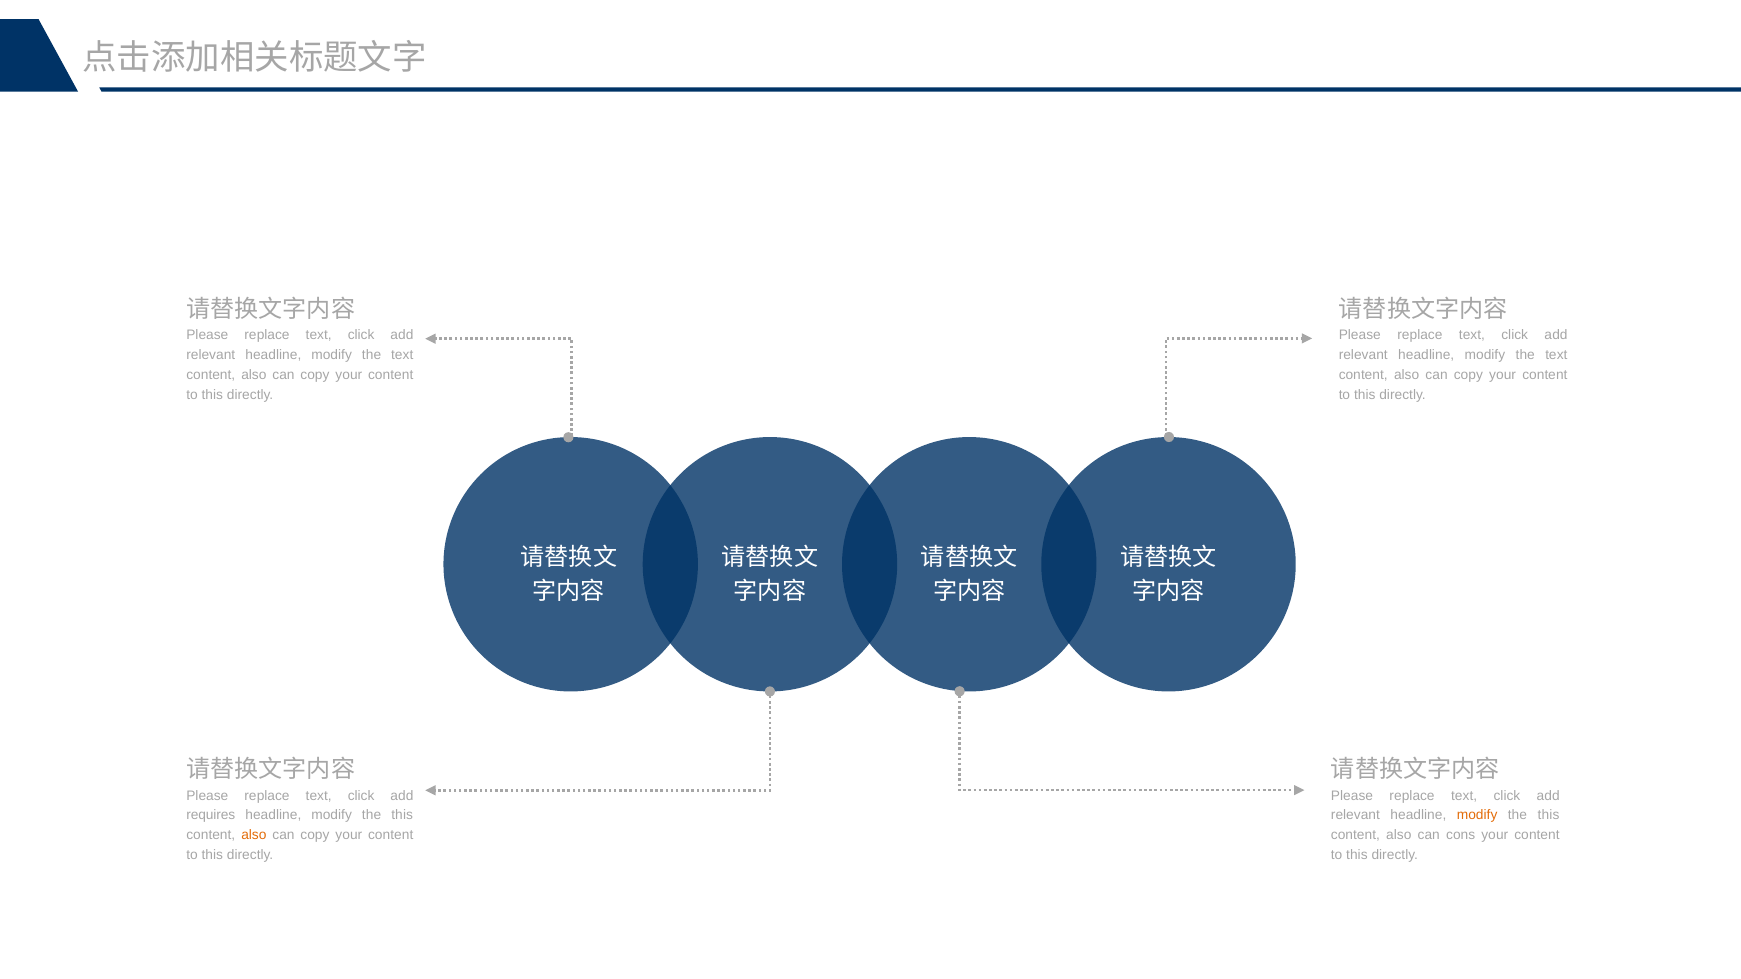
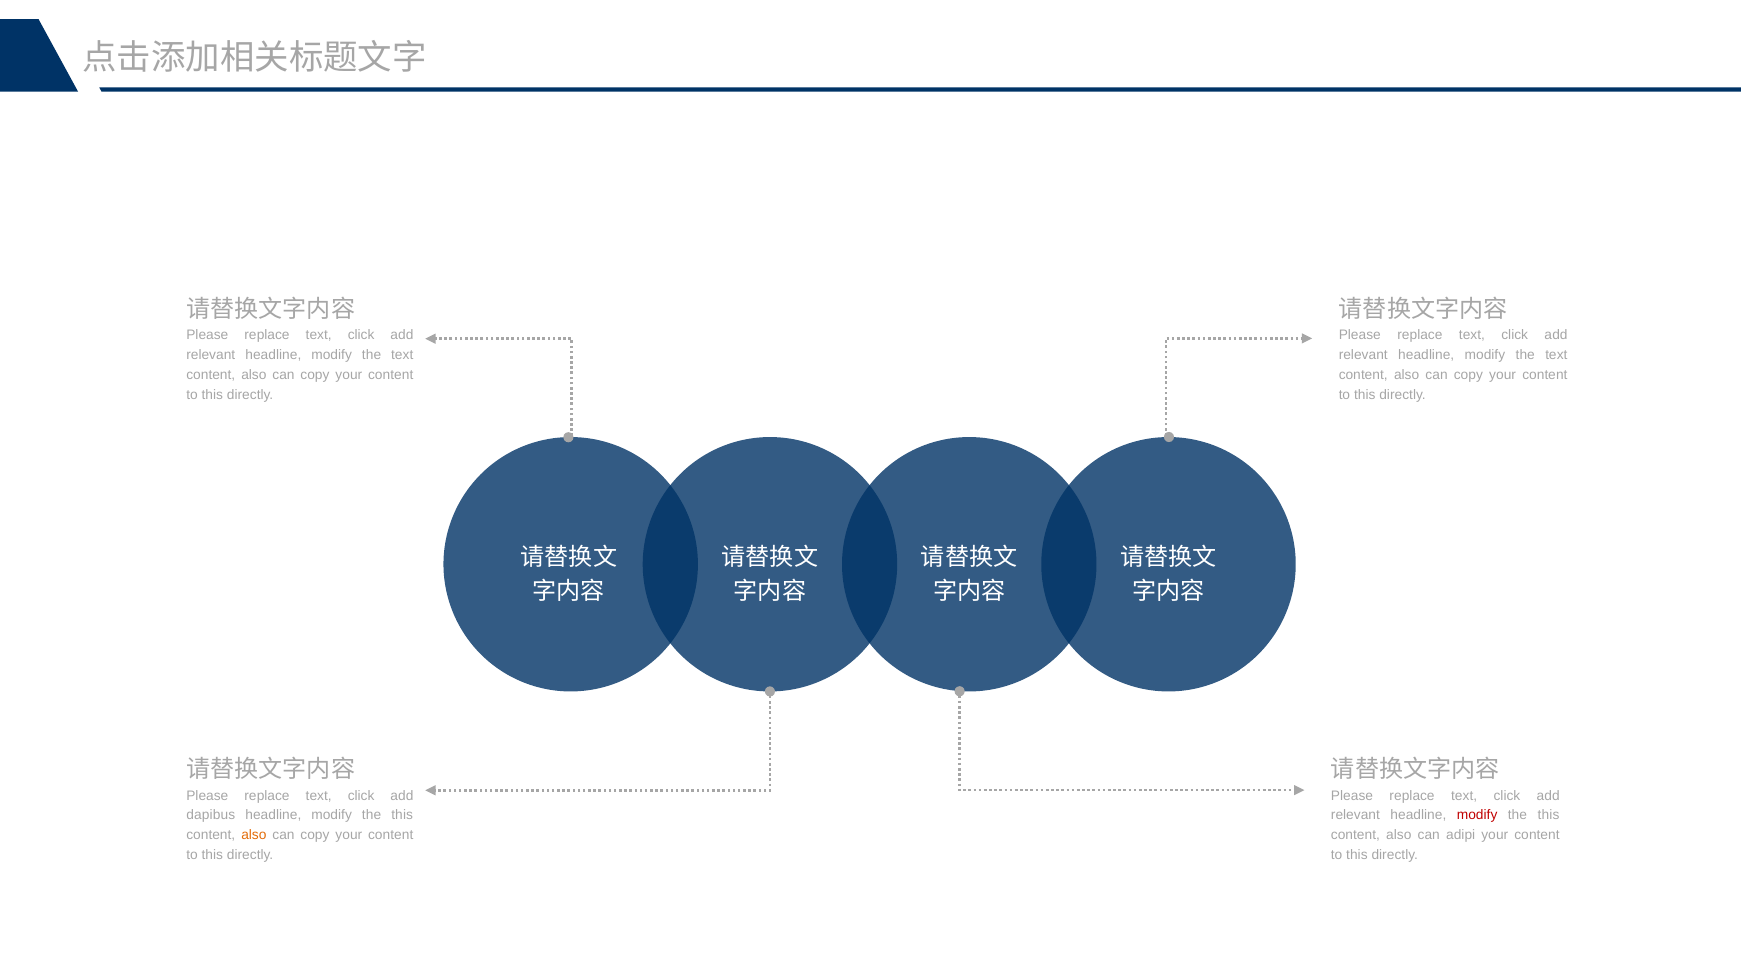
requires: requires -> dapibus
modify at (1477, 816) colour: orange -> red
cons: cons -> adipi
